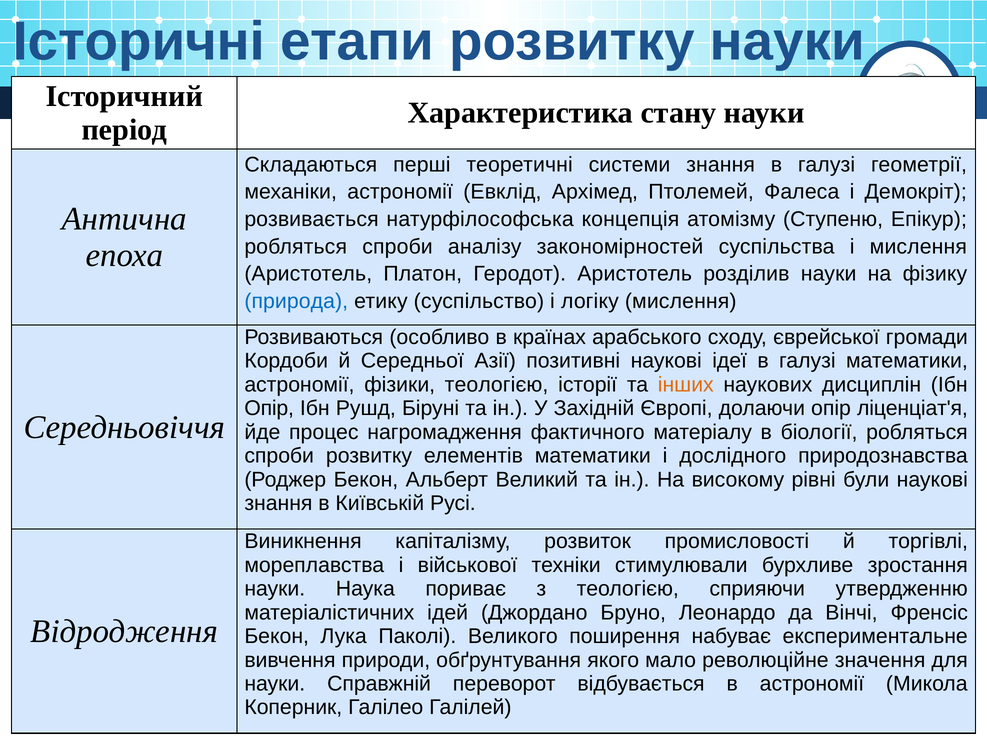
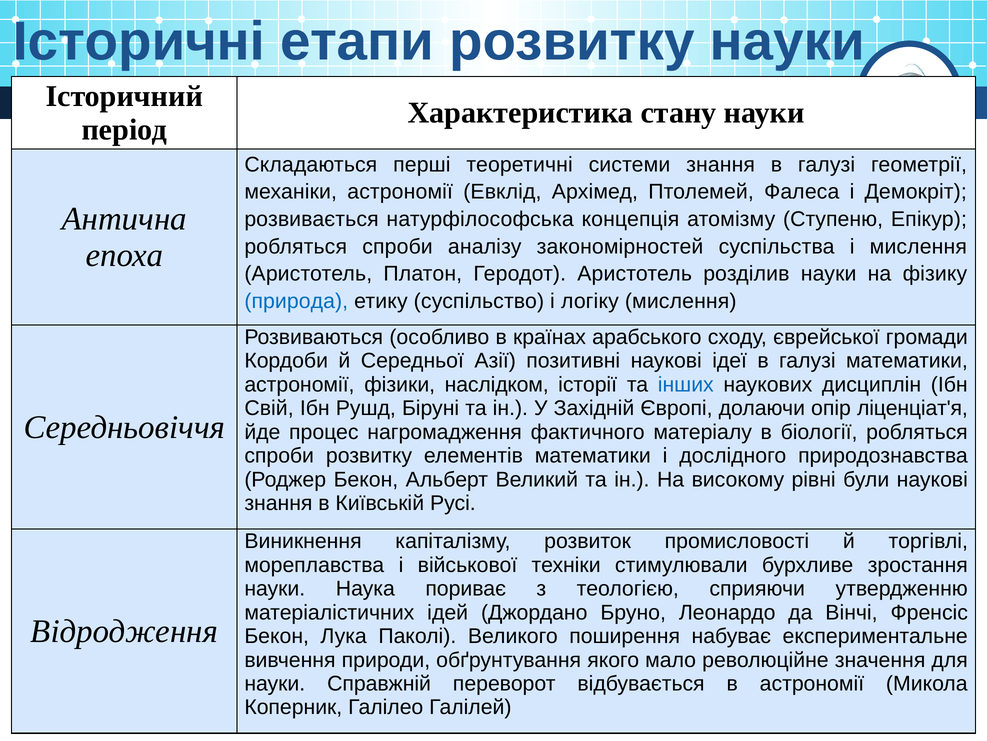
фізики теологією: теологією -> наслідком
інших colour: orange -> blue
Опір at (269, 408): Опір -> Свій
